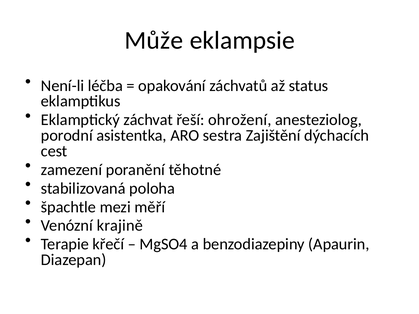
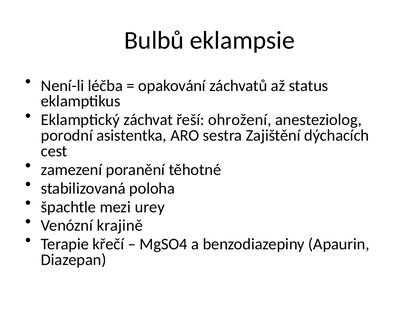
Může: Může -> Bulbů
měří: měří -> urey
